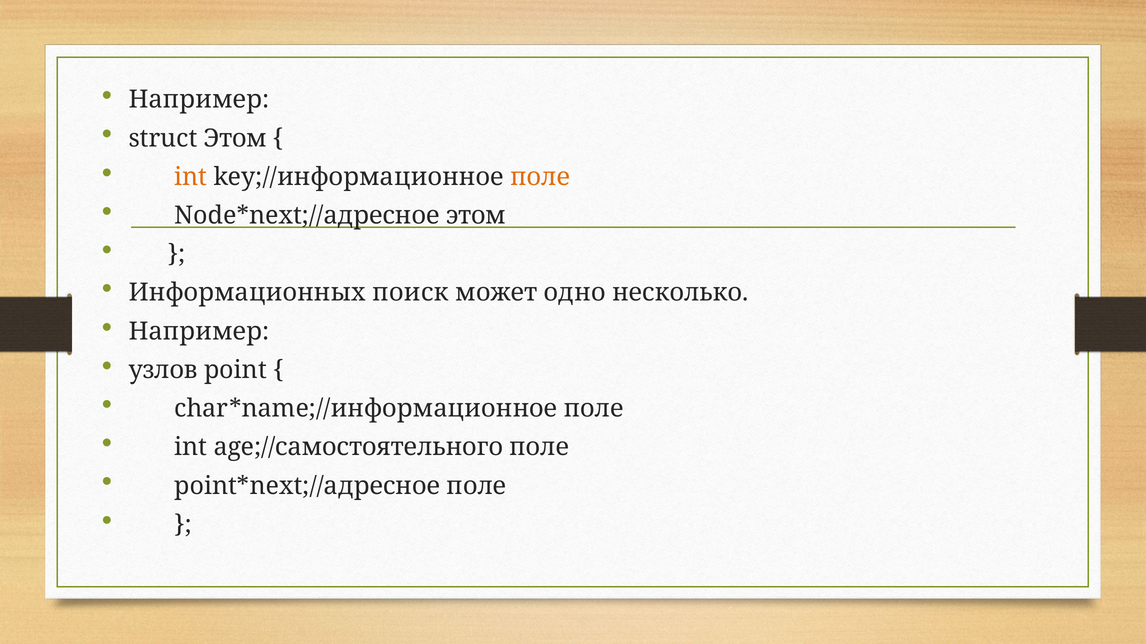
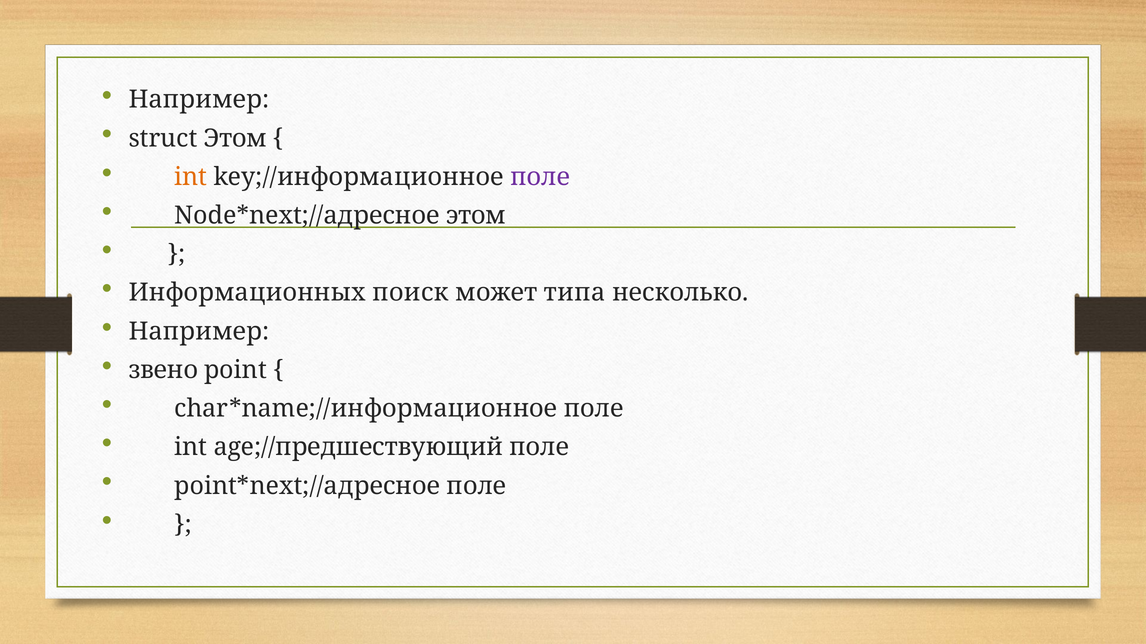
поле at (540, 177) colour: orange -> purple
одно: одно -> типа
узлов: узлов -> звено
age;//самостоятельного: age;//самостоятельного -> age;//предшествующий
